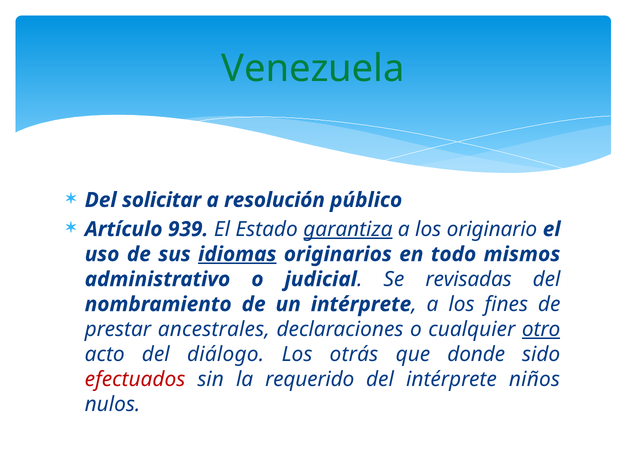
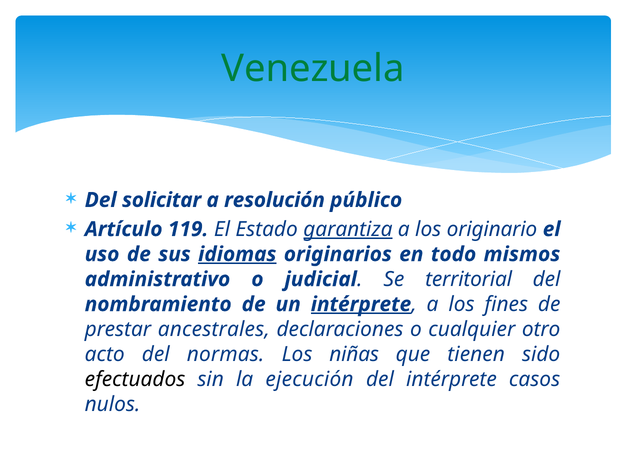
939: 939 -> 119
revisadas: revisadas -> territorial
intérprete at (361, 305) underline: none -> present
otro underline: present -> none
diálogo: diálogo -> normas
otrás: otrás -> niñas
donde: donde -> tienen
efectuados colour: red -> black
requerido: requerido -> ejecución
niños: niños -> casos
